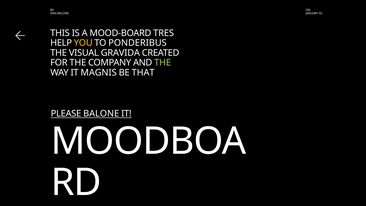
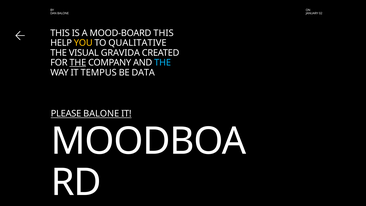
MOOD-BOARD TRES: TRES -> THIS
PONDERIBUS: PONDERIBUS -> QUALITATIVE
THE at (78, 63) underline: none -> present
THE at (163, 63) colour: light green -> light blue
MAGNIS: MAGNIS -> TEMPUS
THAT: THAT -> DATA
